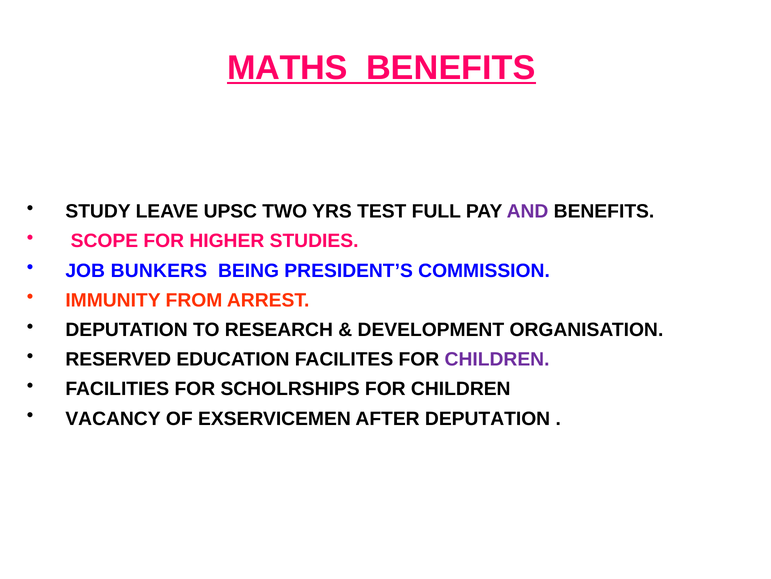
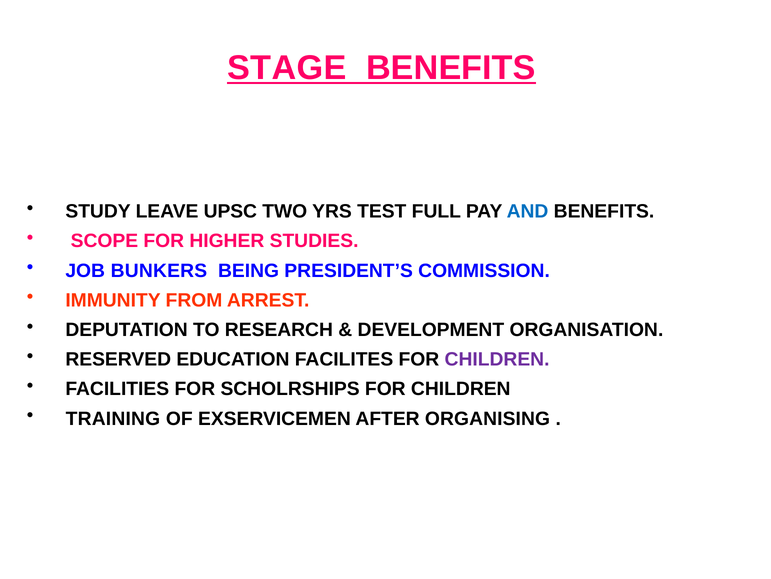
MATHS: MATHS -> STAGE
AND colour: purple -> blue
VACANCY: VACANCY -> TRAINING
AFTER DEPUTATION: DEPUTATION -> ORGANISING
